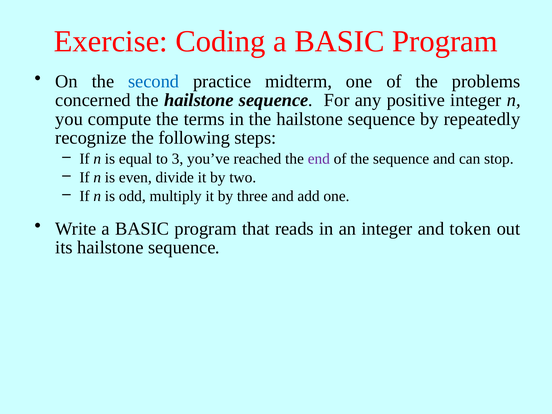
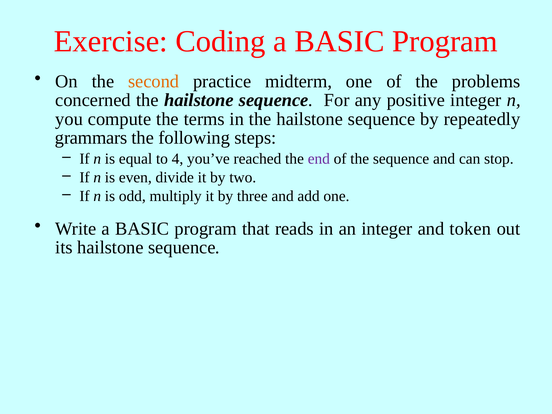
second colour: blue -> orange
recognize: recognize -> grammars
3: 3 -> 4
